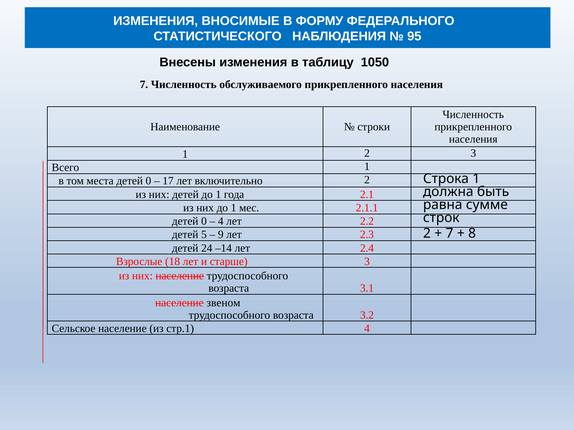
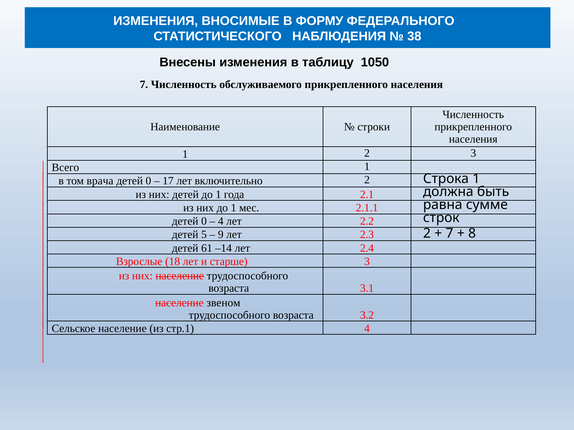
95: 95 -> 38
места: места -> врача
24: 24 -> 61
